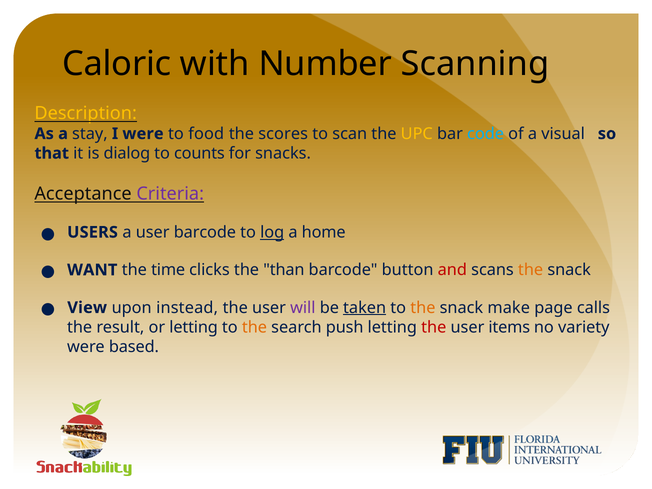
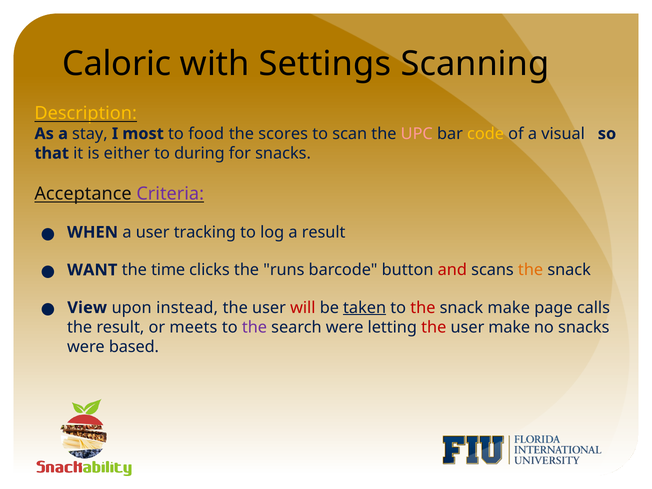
Number: Number -> Settings
I were: were -> most
UPC colour: yellow -> pink
code colour: light blue -> yellow
dialog: dialog -> either
counts: counts -> during
USERS: USERS -> WHEN
user barcode: barcode -> tracking
log underline: present -> none
a home: home -> result
than: than -> runs
will colour: purple -> red
the at (423, 308) colour: orange -> red
or letting: letting -> meets
the at (254, 327) colour: orange -> purple
search push: push -> were
user items: items -> make
no variety: variety -> snacks
